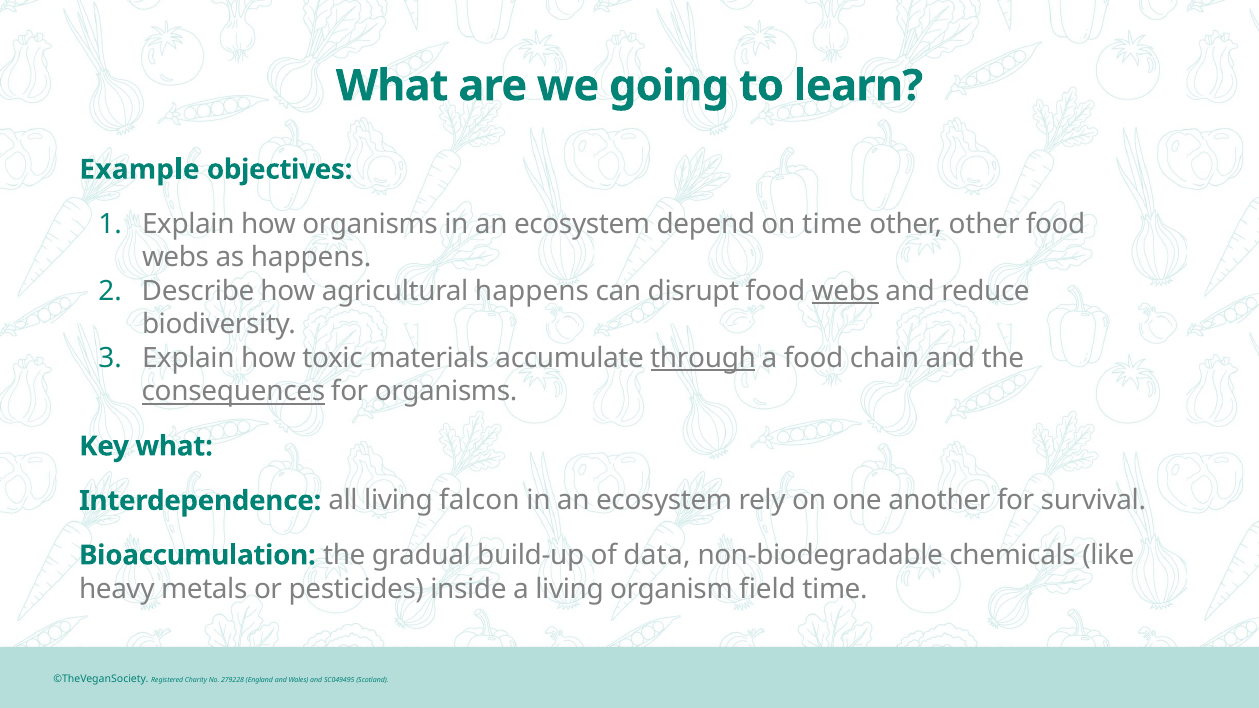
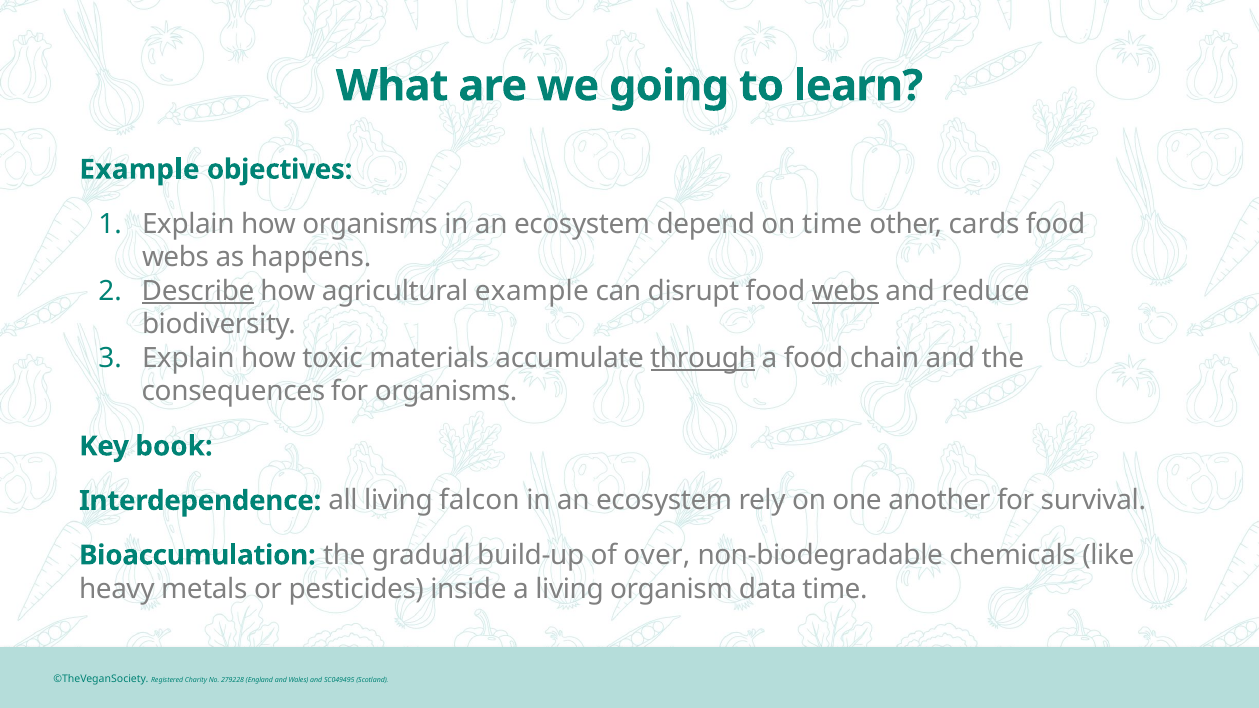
other other: other -> cards
Describe underline: none -> present
agricultural happens: happens -> example
consequences underline: present -> none
Key what: what -> book
data: data -> over
field: field -> data
